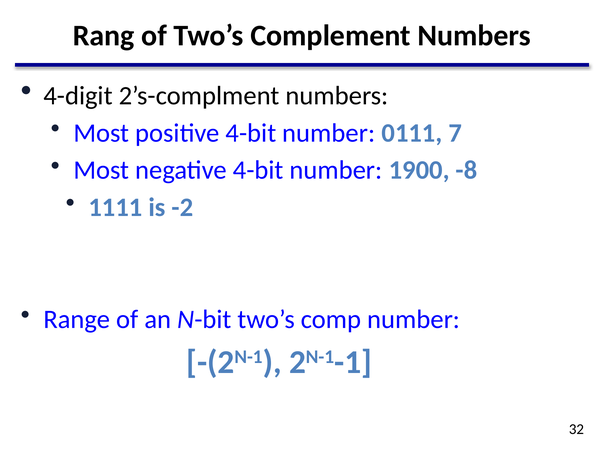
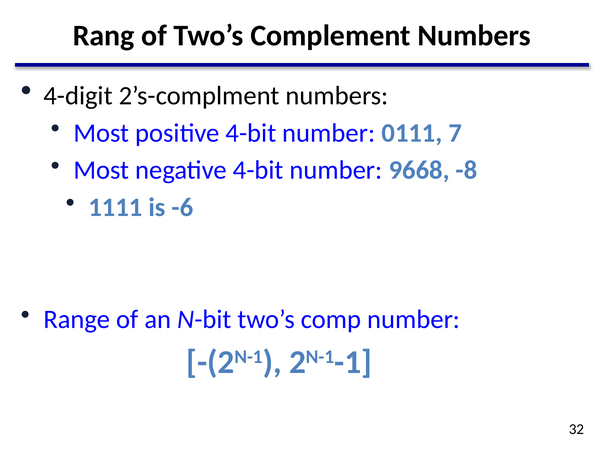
1900: 1900 -> 9668
-2: -2 -> -6
